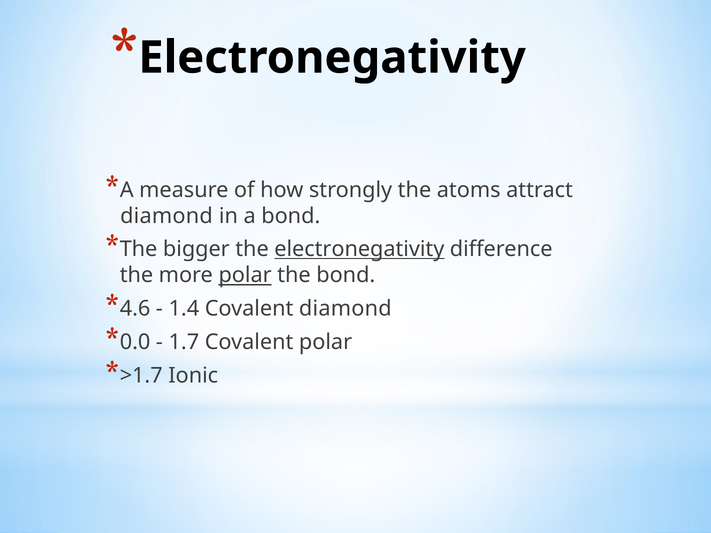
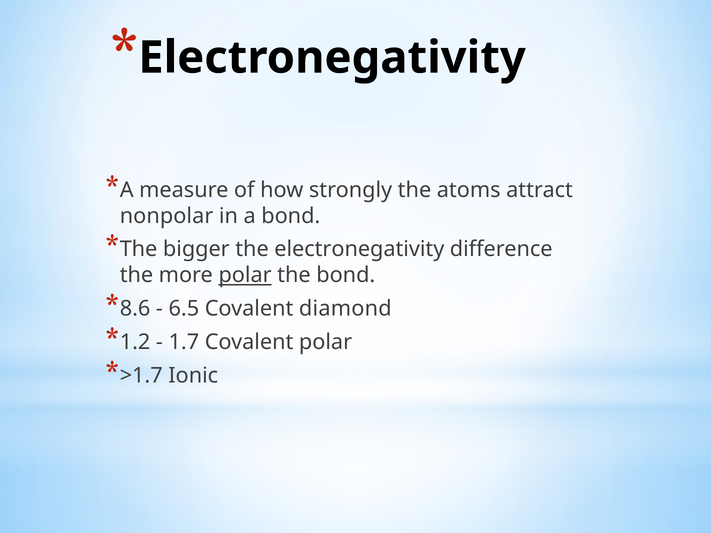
diamond at (166, 216): diamond -> nonpolar
electronegativity at (359, 249) underline: present -> none
4.6: 4.6 -> 8.6
1.4: 1.4 -> 6.5
0.0: 0.0 -> 1.2
